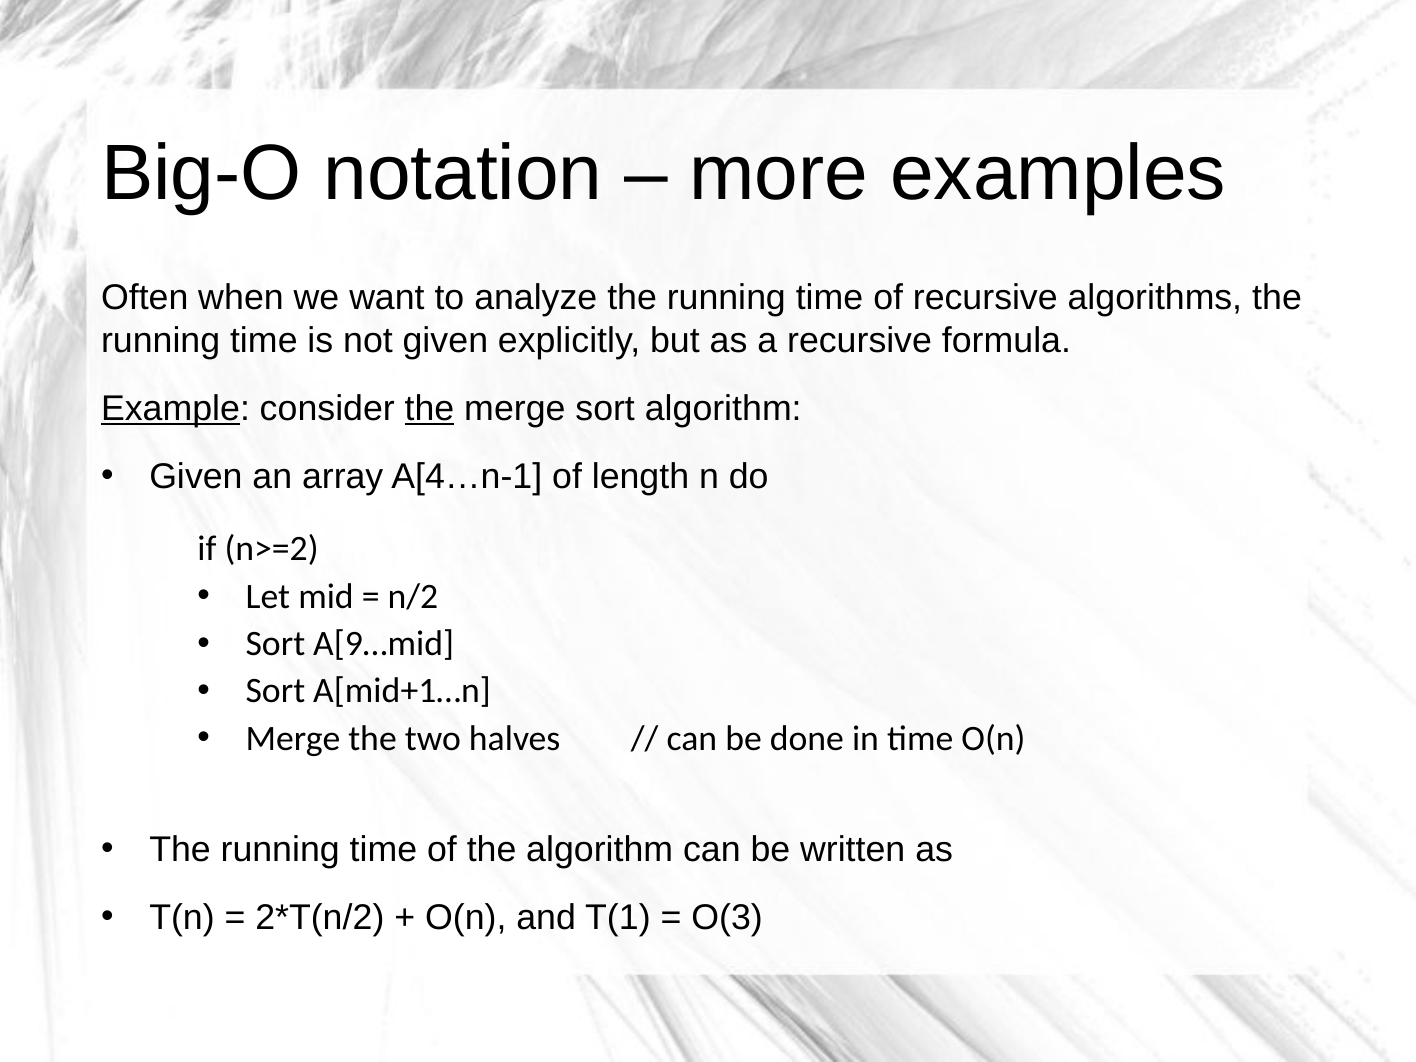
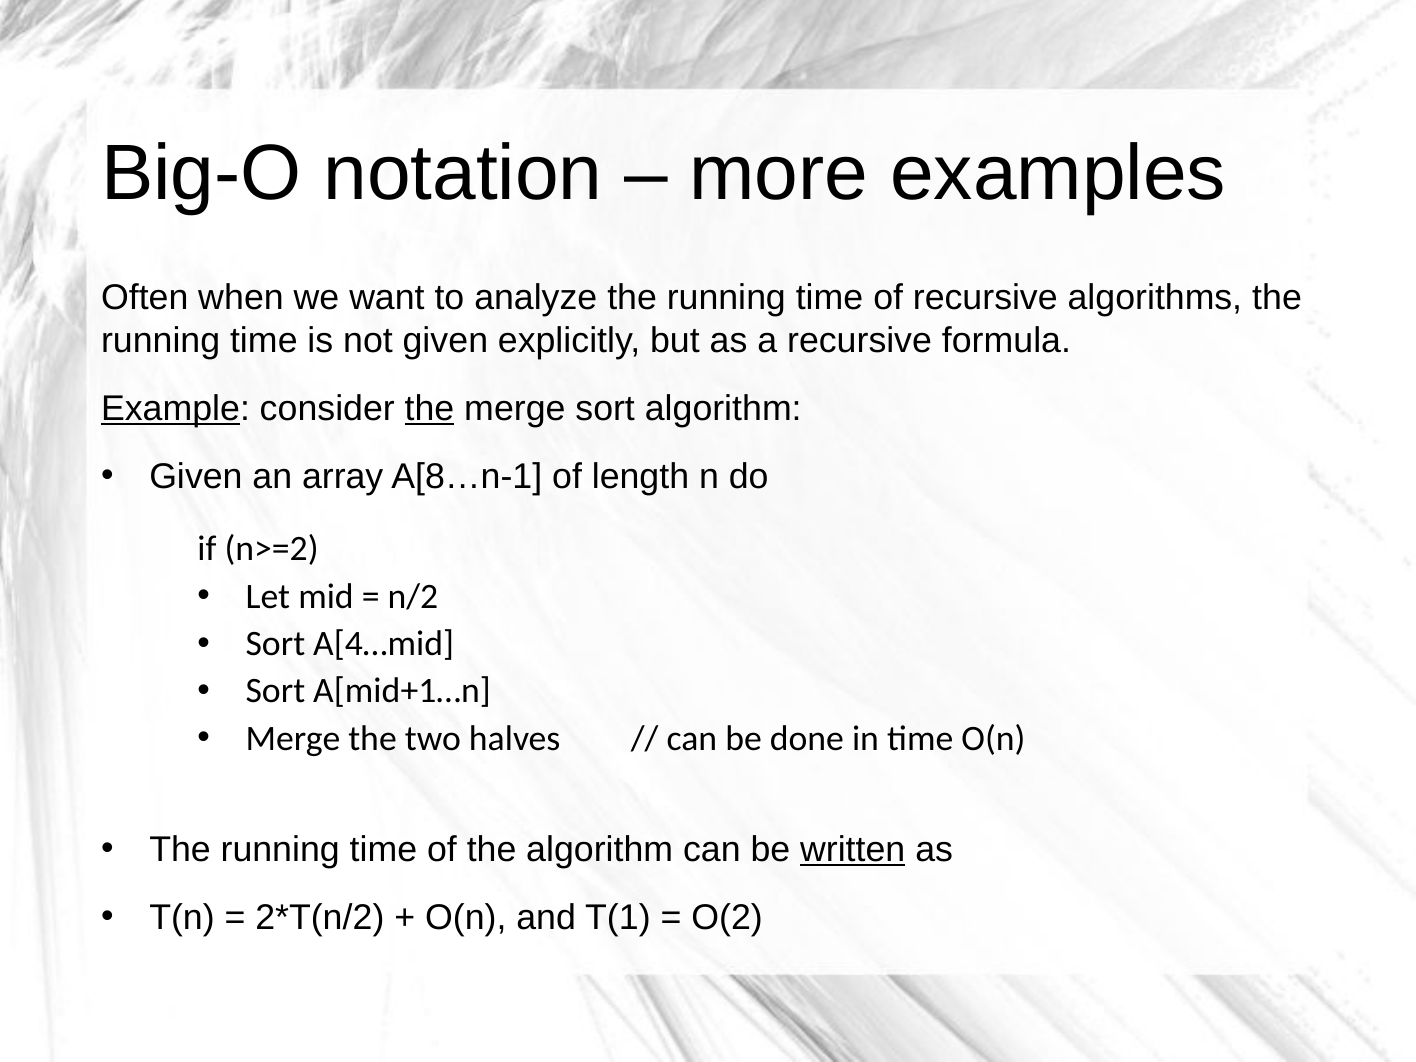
A[4…n-1: A[4…n-1 -> A[8…n-1
A[9…mid: A[9…mid -> A[4…mid
written underline: none -> present
O(3: O(3 -> O(2
